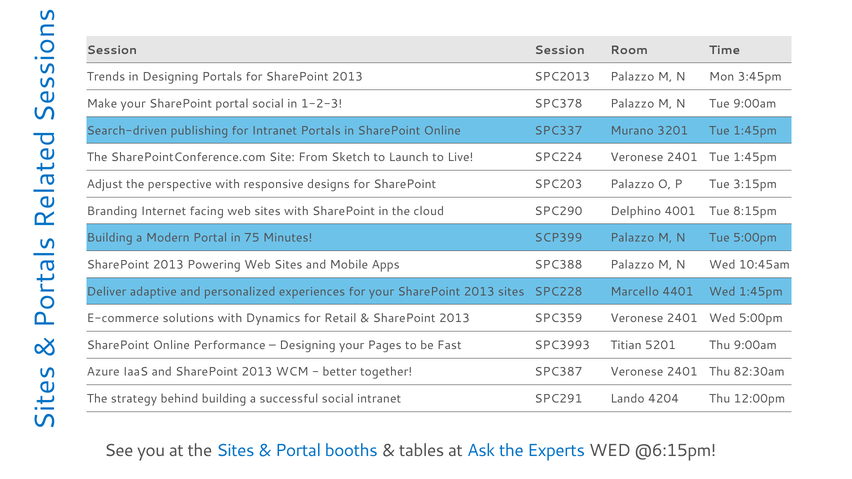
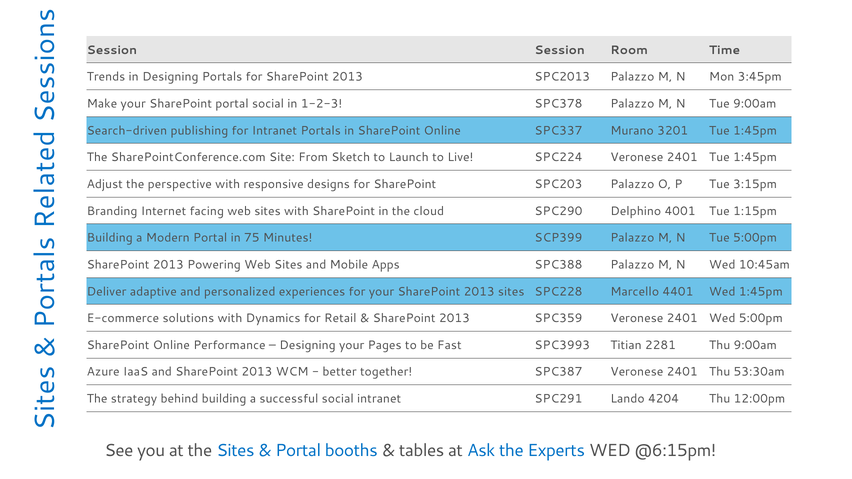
8:15pm: 8:15pm -> 1:15pm
5201: 5201 -> 2281
82:30am: 82:30am -> 53:30am
